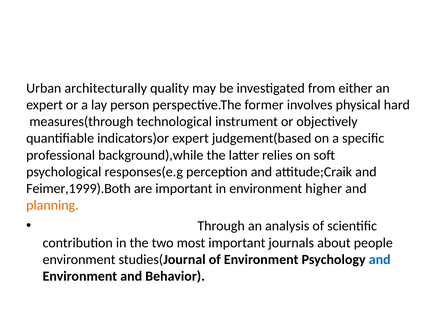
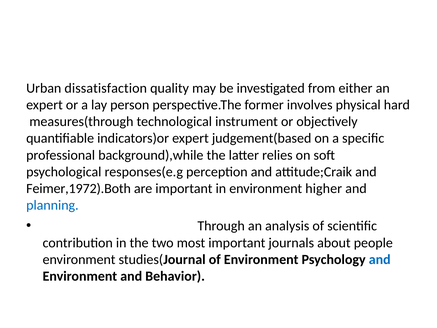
architecturally: architecturally -> dissatisfaction
Feimer,1999).Both: Feimer,1999).Both -> Feimer,1972).Both
planning colour: orange -> blue
